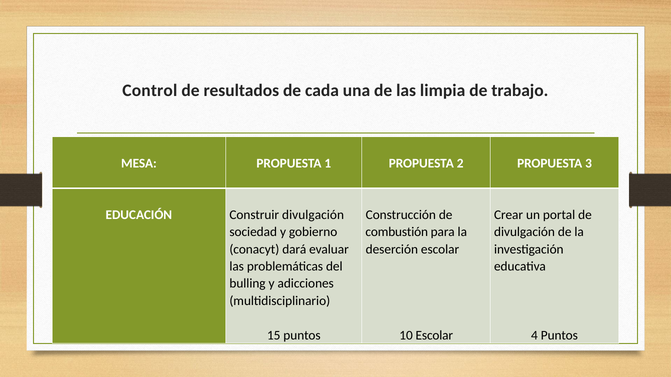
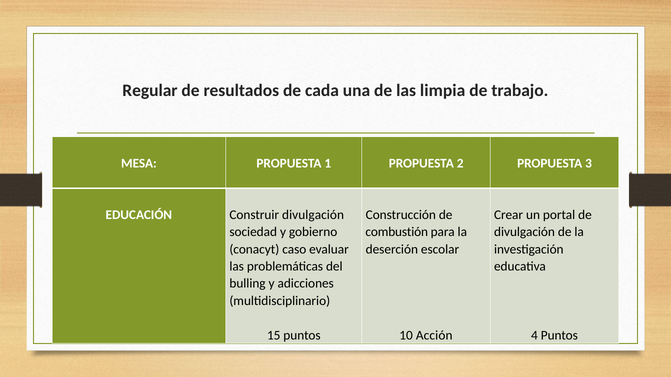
Control: Control -> Regular
dará: dará -> caso
10 Escolar: Escolar -> Acción
